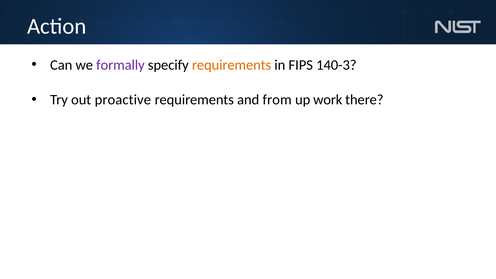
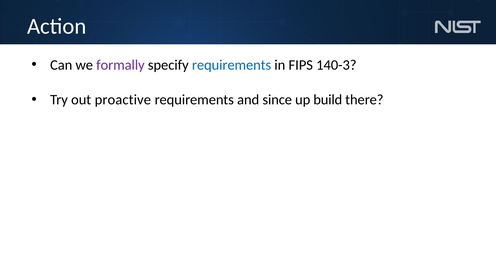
requirements at (232, 65) colour: orange -> blue
from: from -> since
work: work -> build
